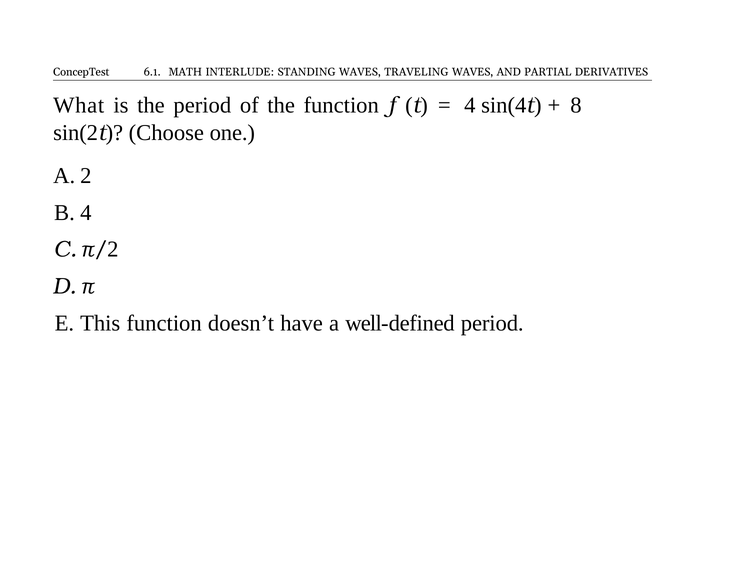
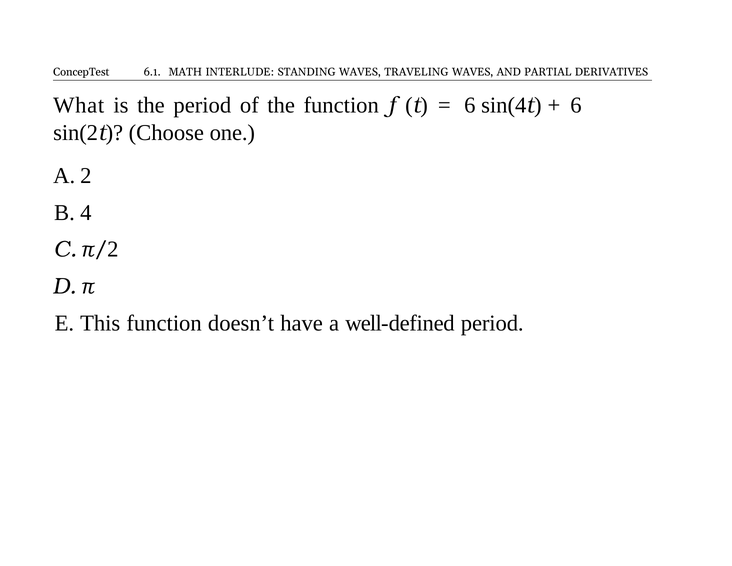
4 at (470, 105): 4 -> 6
8 at (576, 105): 8 -> 6
